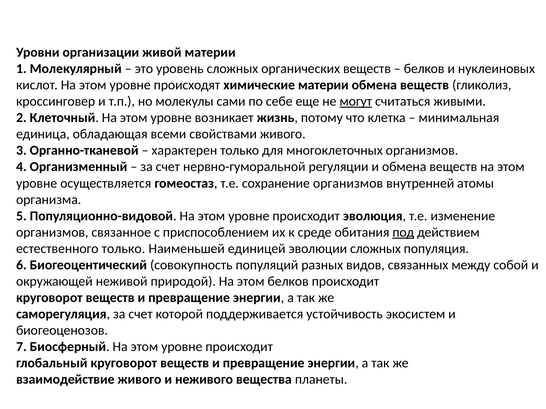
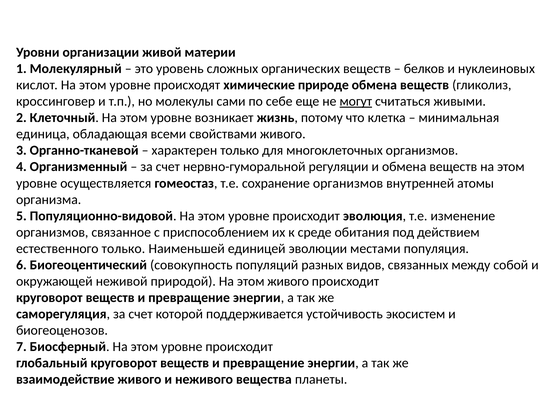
химические материи: материи -> природе
под underline: present -> none
эволюции сложных: сложных -> местами
этом белков: белков -> живого
